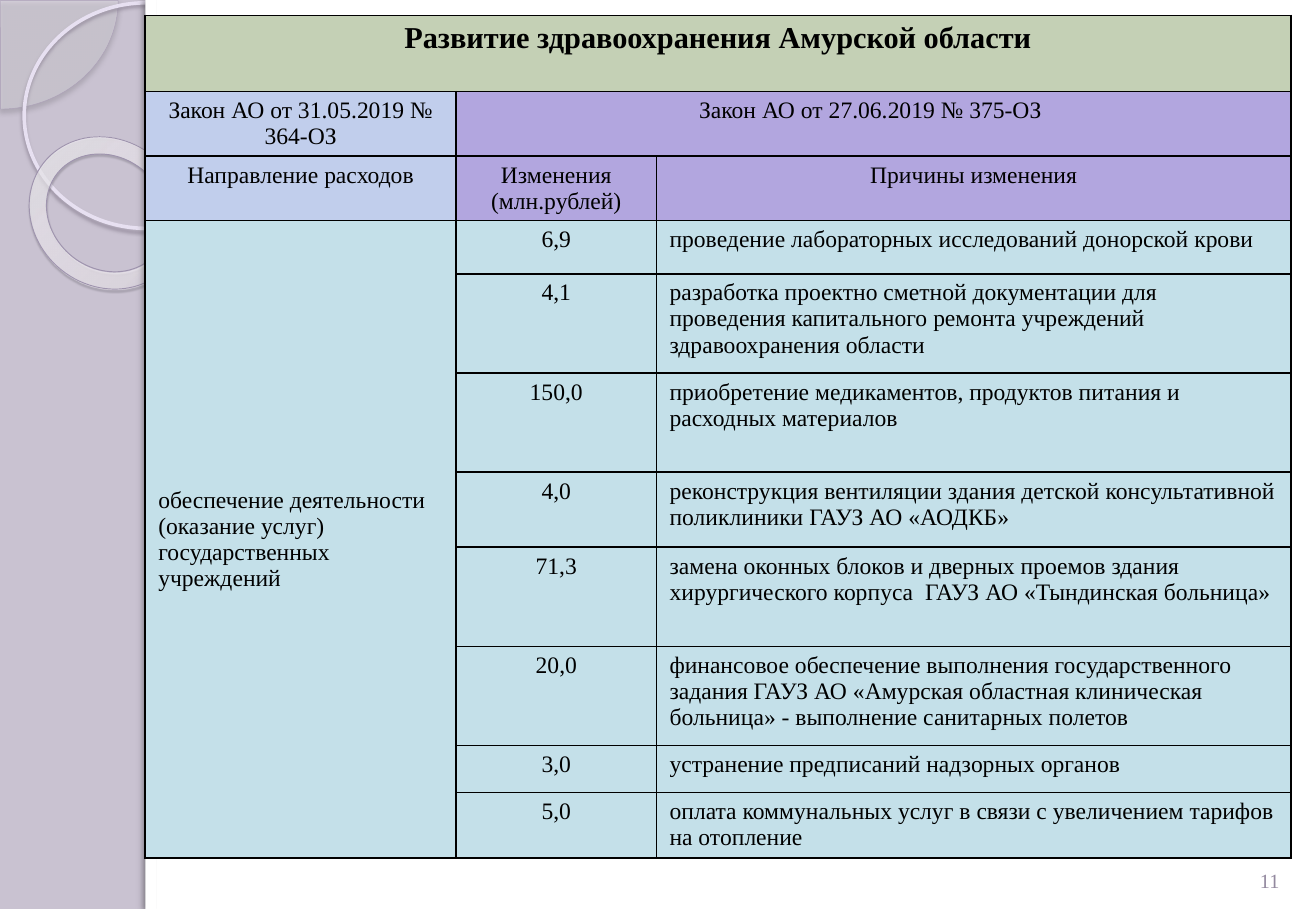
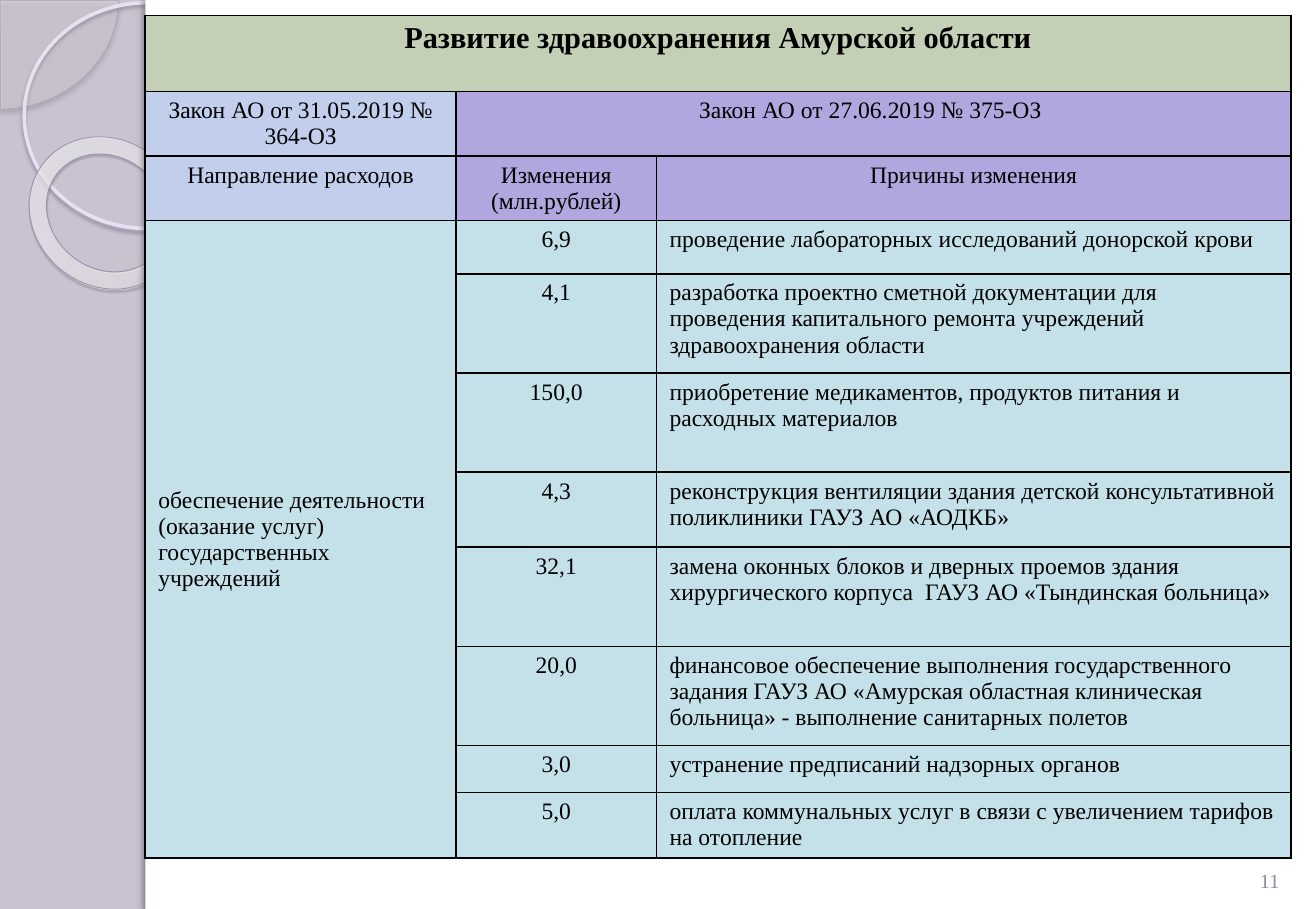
4,0: 4,0 -> 4,3
71,3: 71,3 -> 32,1
